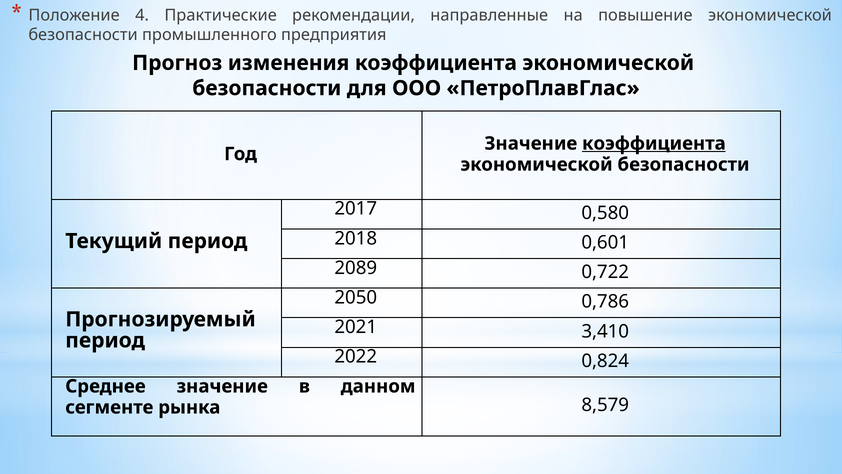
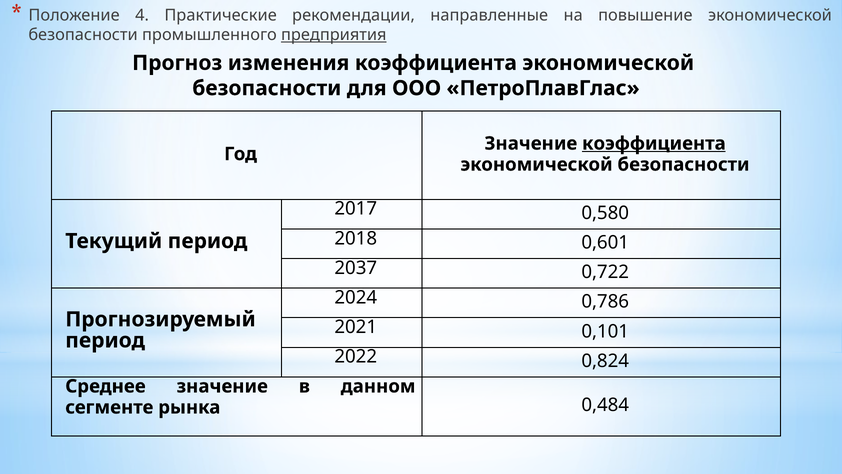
предприятия underline: none -> present
2089: 2089 -> 2037
2050: 2050 -> 2024
3,410: 3,410 -> 0,101
8,579: 8,579 -> 0,484
